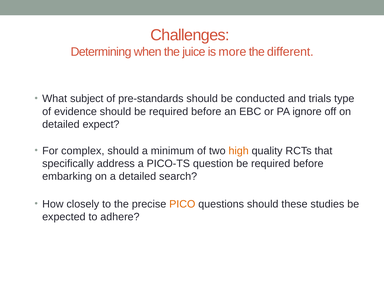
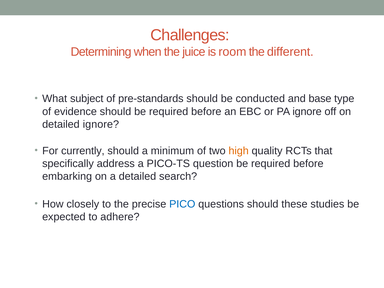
more: more -> room
trials: trials -> base
detailed expect: expect -> ignore
complex: complex -> currently
PICO colour: orange -> blue
